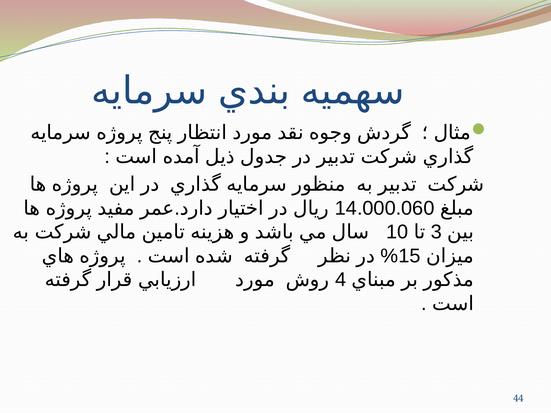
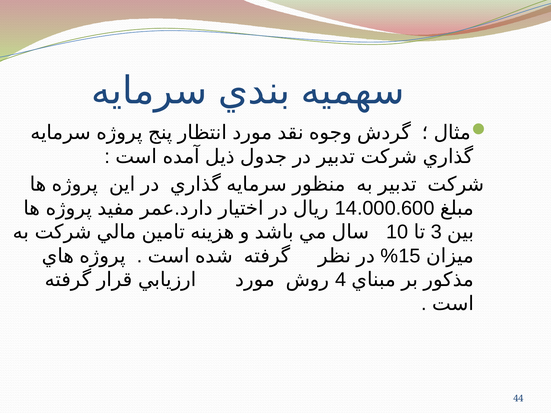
14.000.060: 14.000.060 -> 14.000.600
